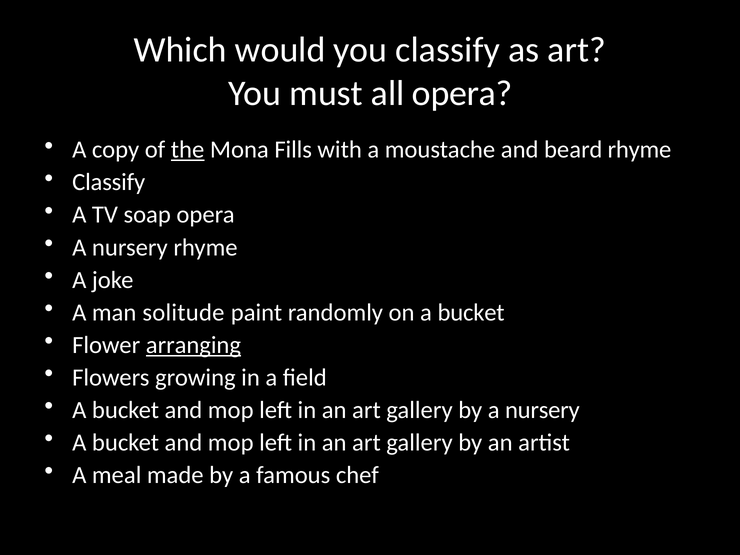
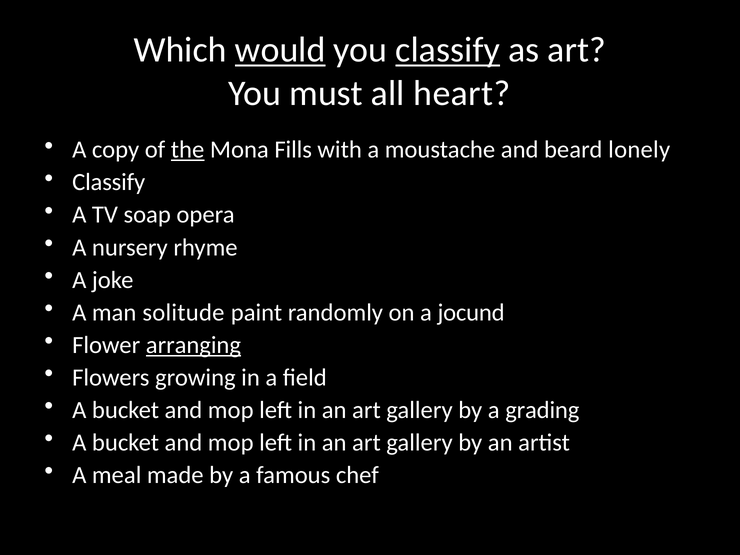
would underline: none -> present
classify at (448, 50) underline: none -> present
all opera: opera -> heart
beard rhyme: rhyme -> lonely
on a bucket: bucket -> jocund
by a nursery: nursery -> grading
